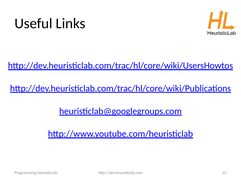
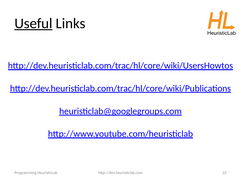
Useful underline: none -> present
